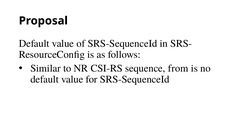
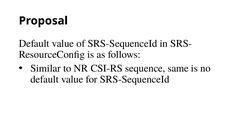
from: from -> same
